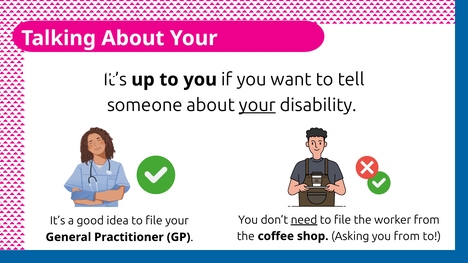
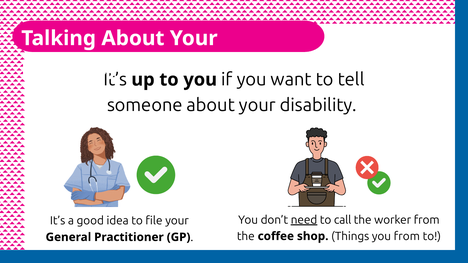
your at (257, 105) underline: present -> none
file at (343, 220): file -> call
Asking: Asking -> Things
